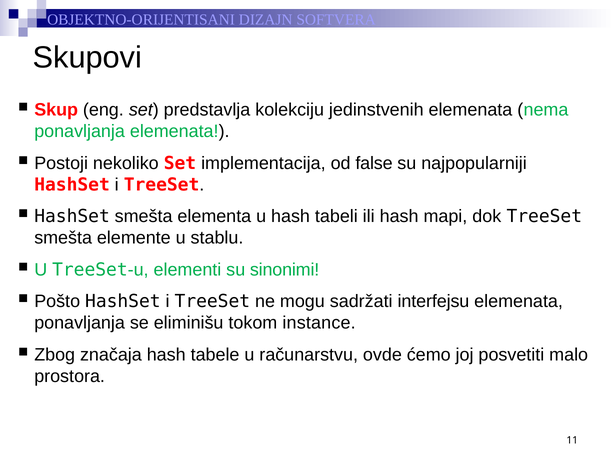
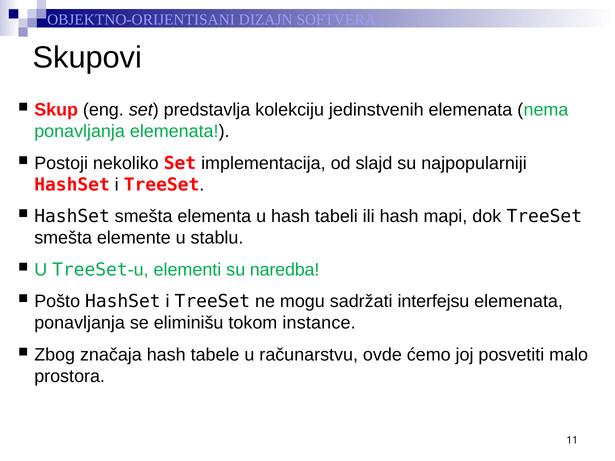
false: false -> slajd
sinonimi: sinonimi -> naredba
